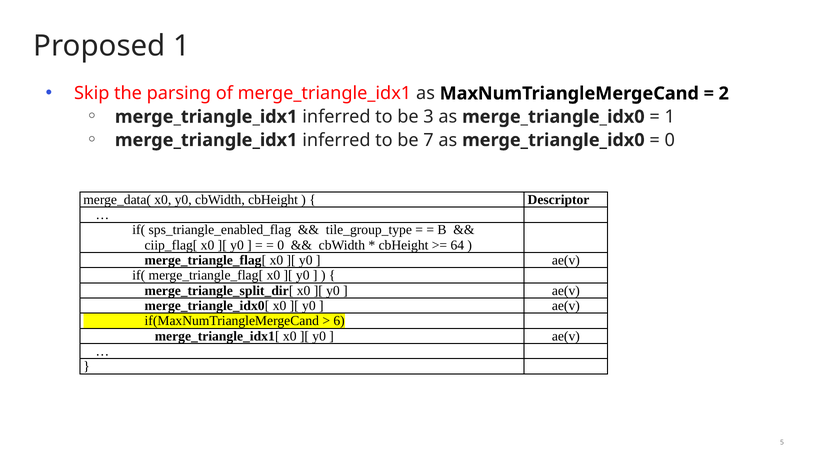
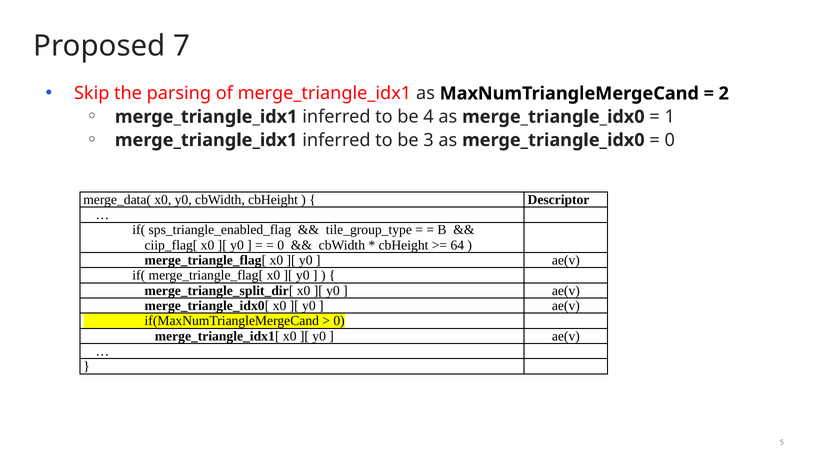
Proposed 1: 1 -> 7
3: 3 -> 4
7: 7 -> 3
6 at (339, 321): 6 -> 0
